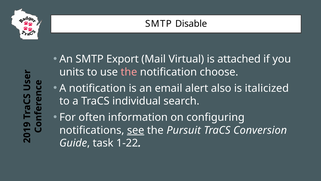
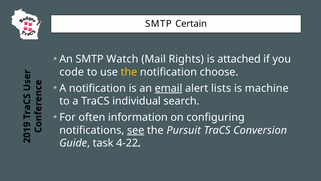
Disable: Disable -> Certain
Export: Export -> Watch
Virtual: Virtual -> Rights
units: units -> code
the at (129, 72) colour: pink -> yellow
email underline: none -> present
also: also -> lists
italicized: italicized -> machine
1-22: 1-22 -> 4-22
